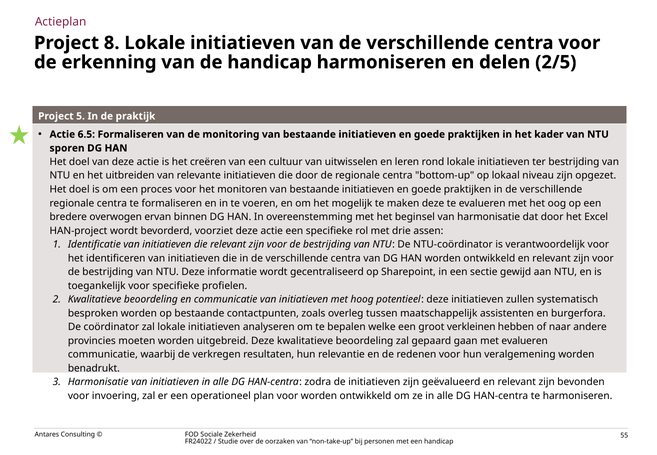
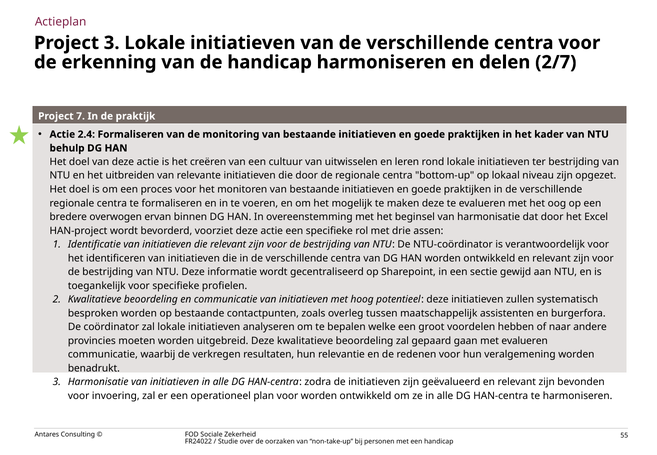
Project 8: 8 -> 3
2/5: 2/5 -> 2/7
5: 5 -> 7
6.5: 6.5 -> 2.4
sporen: sporen -> behulp
verkleinen: verkleinen -> voordelen
